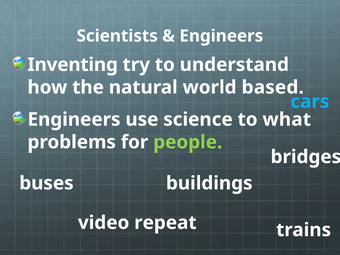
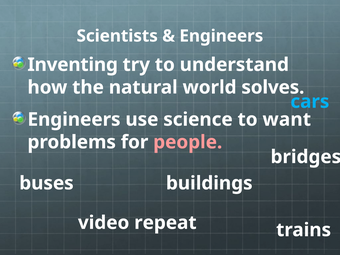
based: based -> solves
what: what -> want
people colour: light green -> pink
